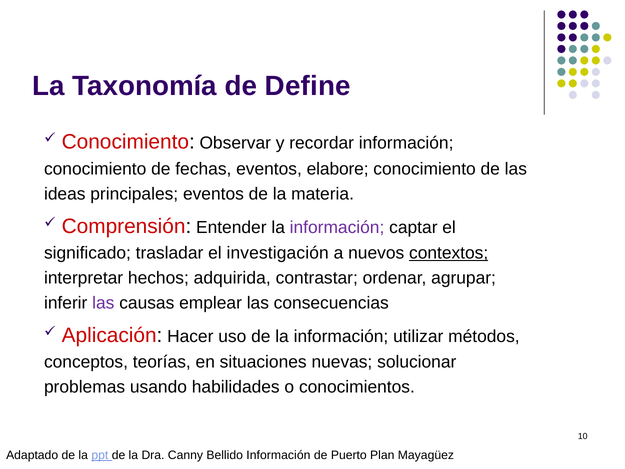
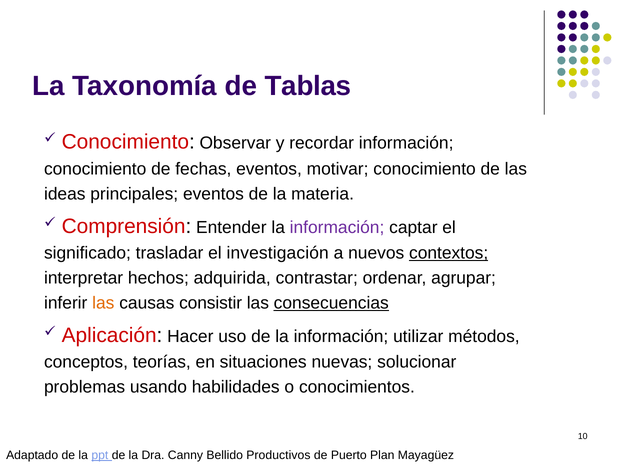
Define: Define -> Tablas
elabore: elabore -> motivar
las at (103, 303) colour: purple -> orange
emplear: emplear -> consistir
consecuencias underline: none -> present
Bellido Información: Información -> Productivos
